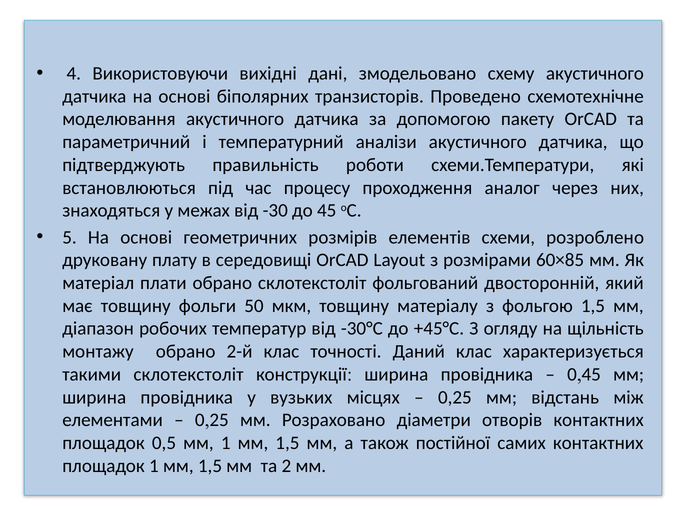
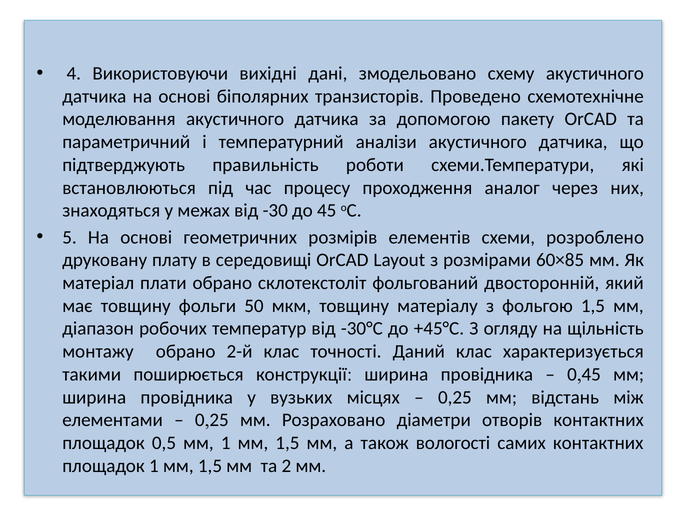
склотекстоліт at (188, 375): склотекстоліт -> поширюється
постійної: постійної -> вологості
